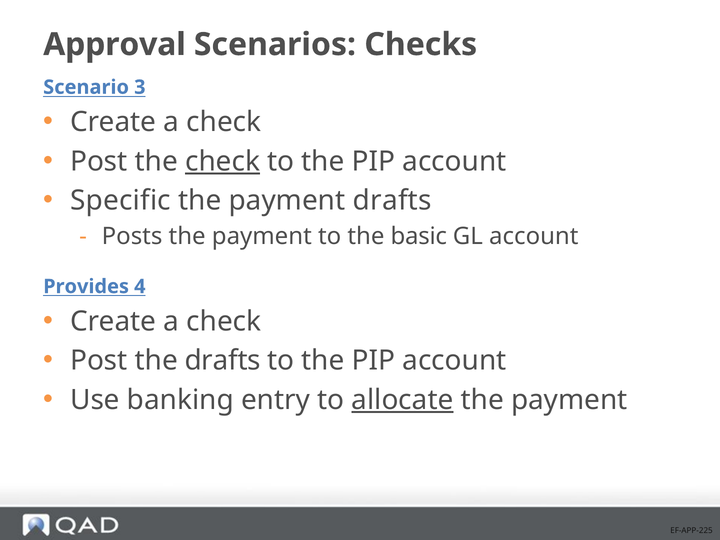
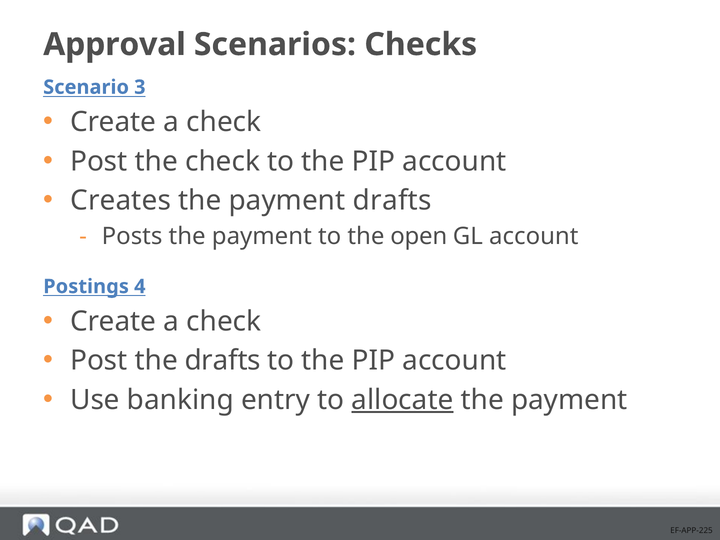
check at (223, 161) underline: present -> none
Specific: Specific -> Creates
basic: basic -> open
Provides: Provides -> Postings
